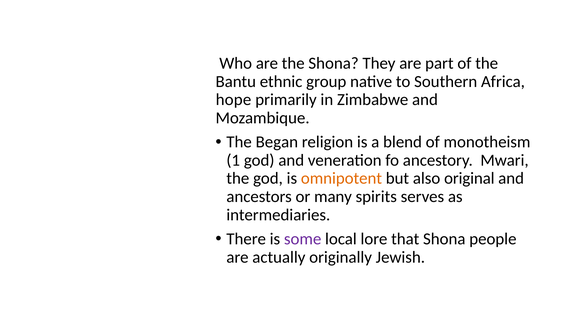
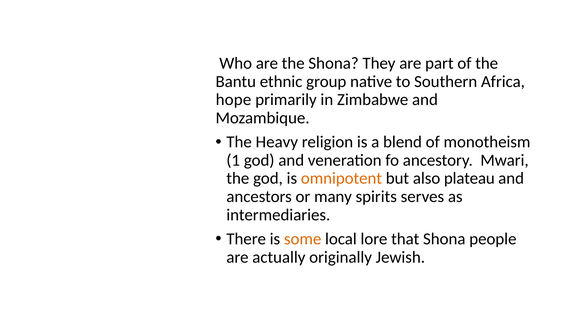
Began: Began -> Heavy
original: original -> plateau
some colour: purple -> orange
